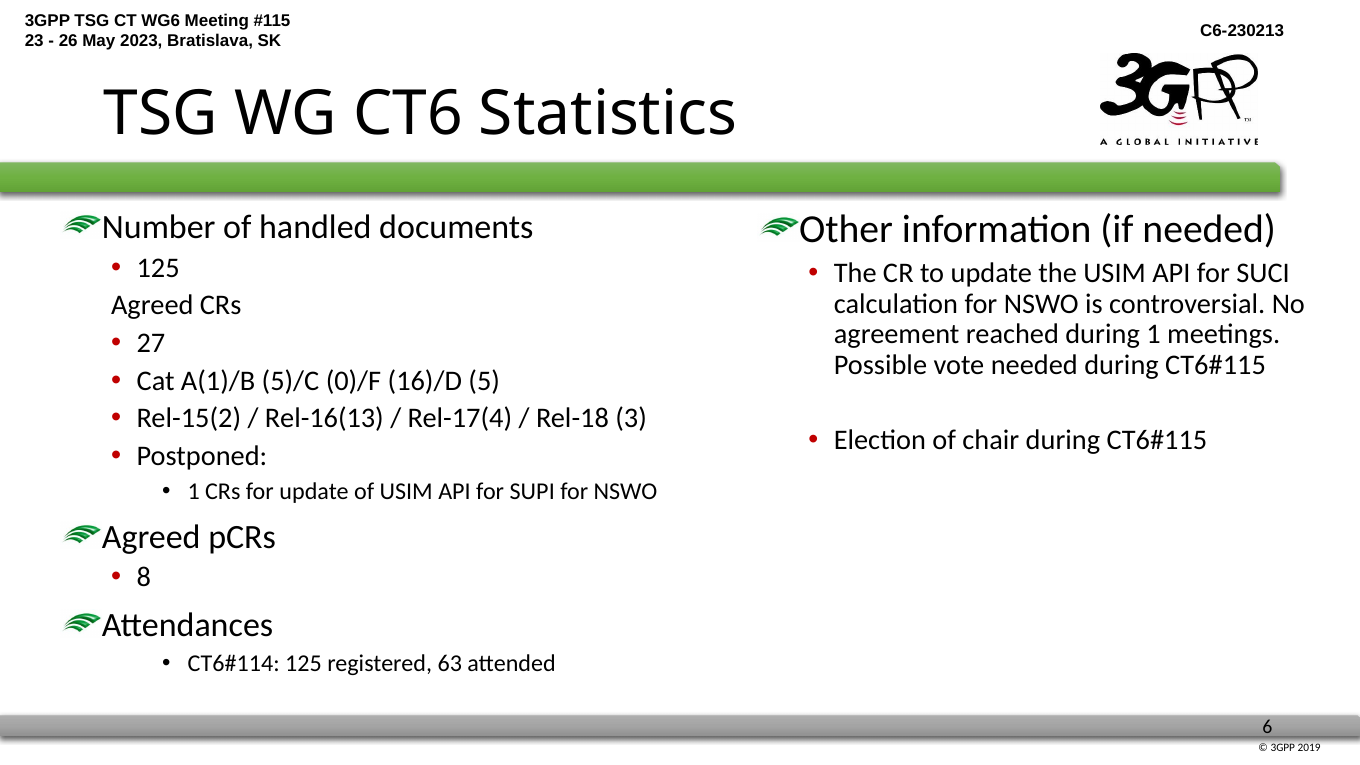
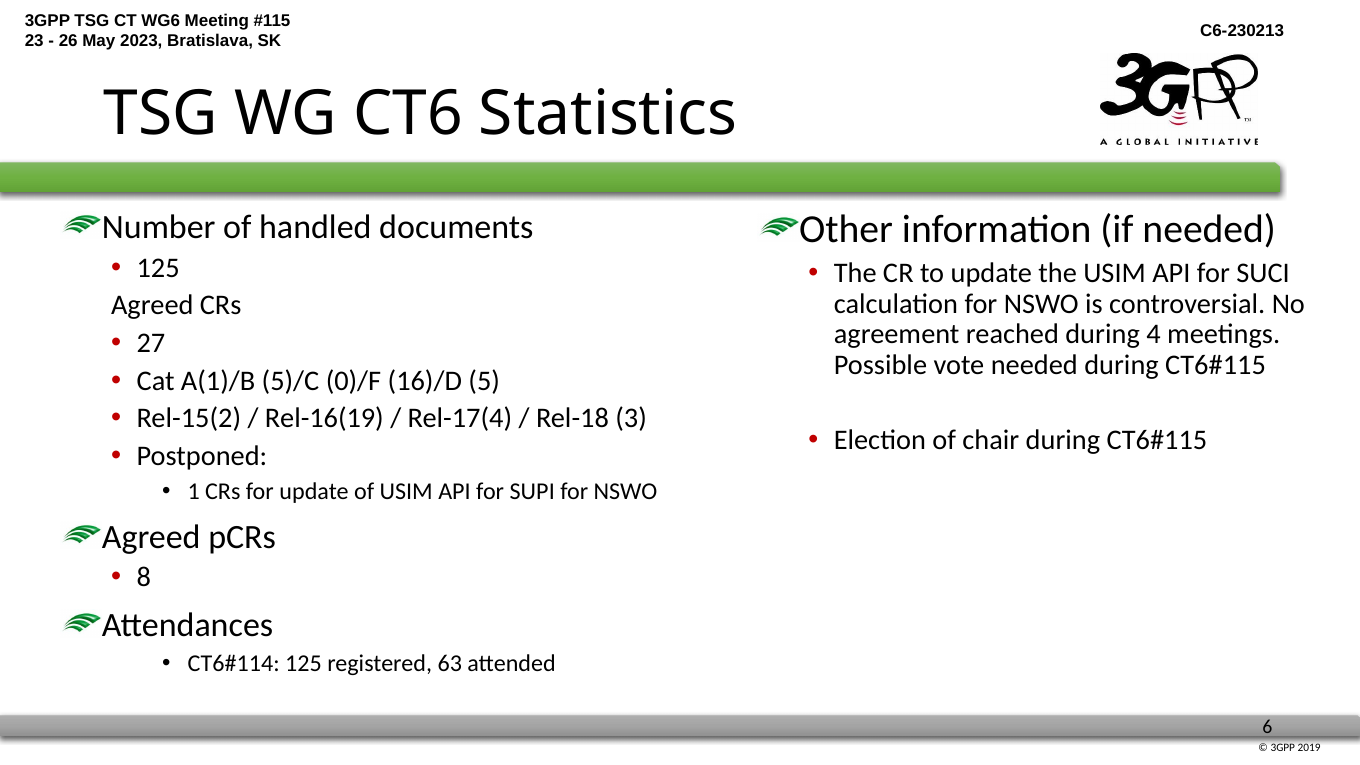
during 1: 1 -> 4
Rel-16(13: Rel-16(13 -> Rel-16(19
